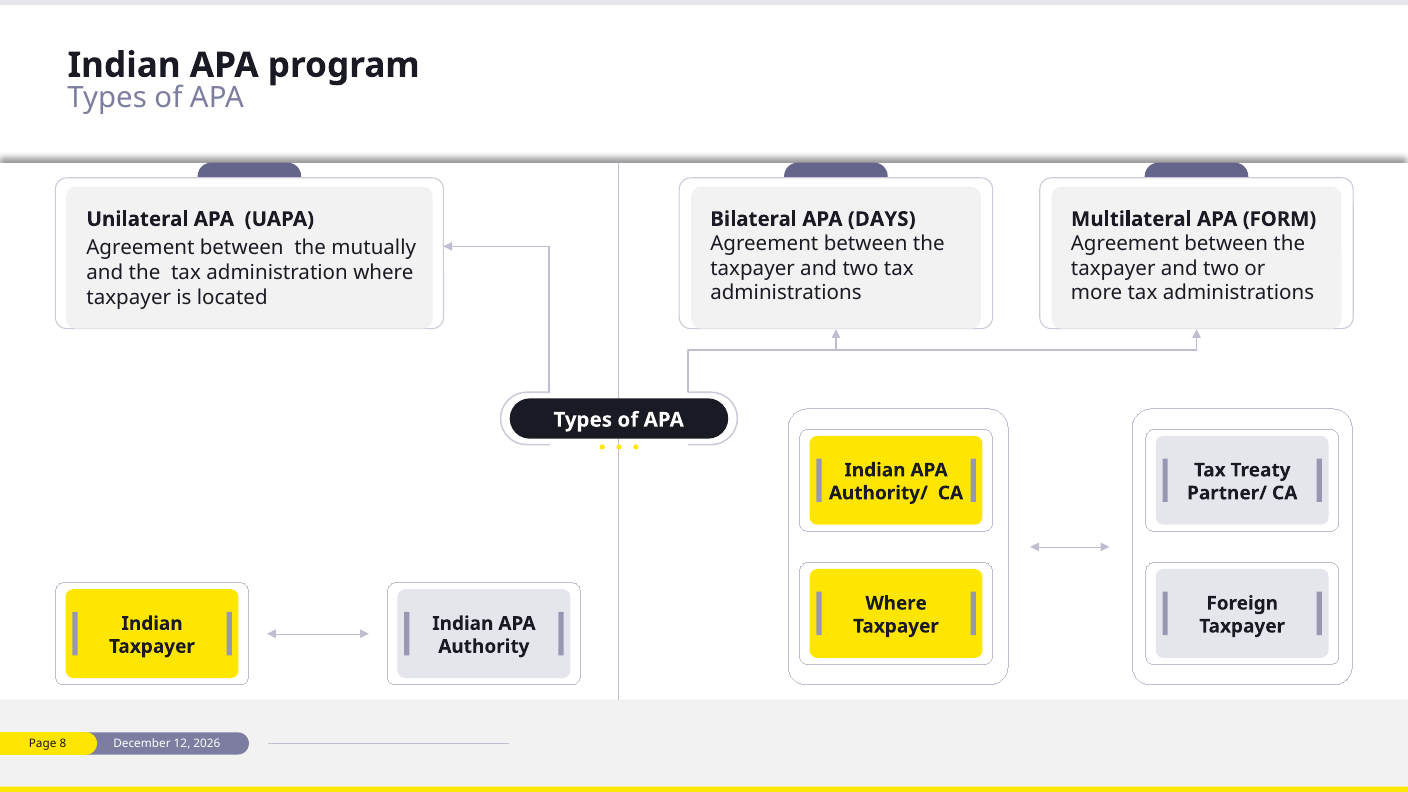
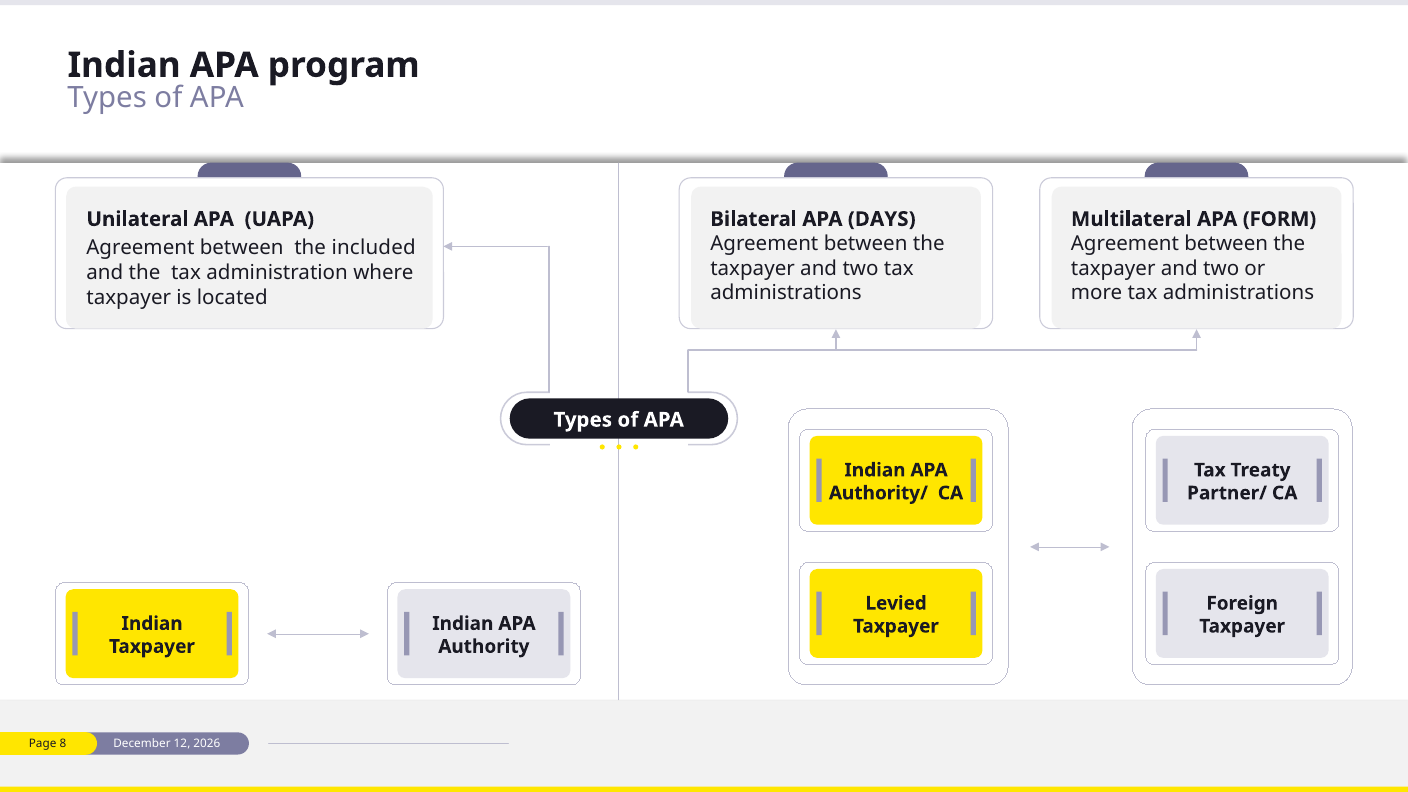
mutually: mutually -> included
Where at (896, 603): Where -> Levied
